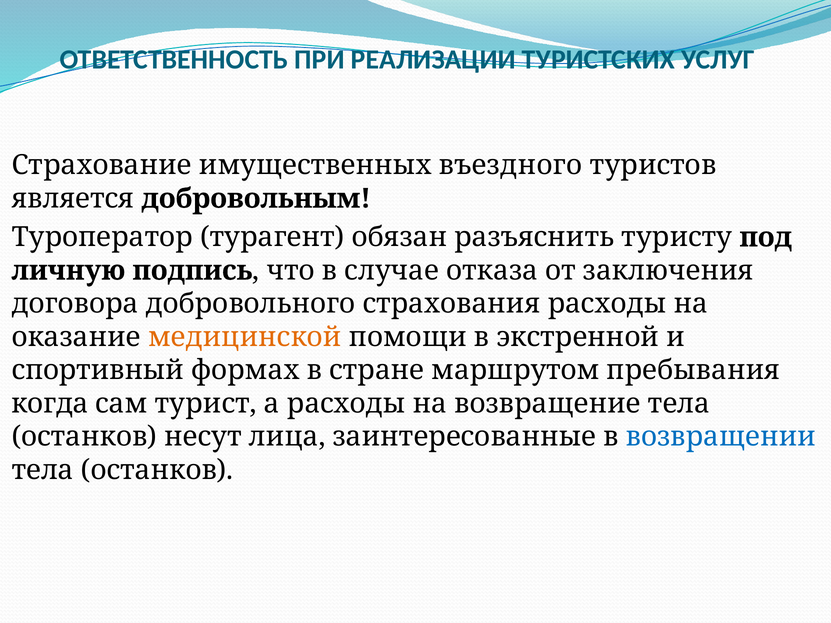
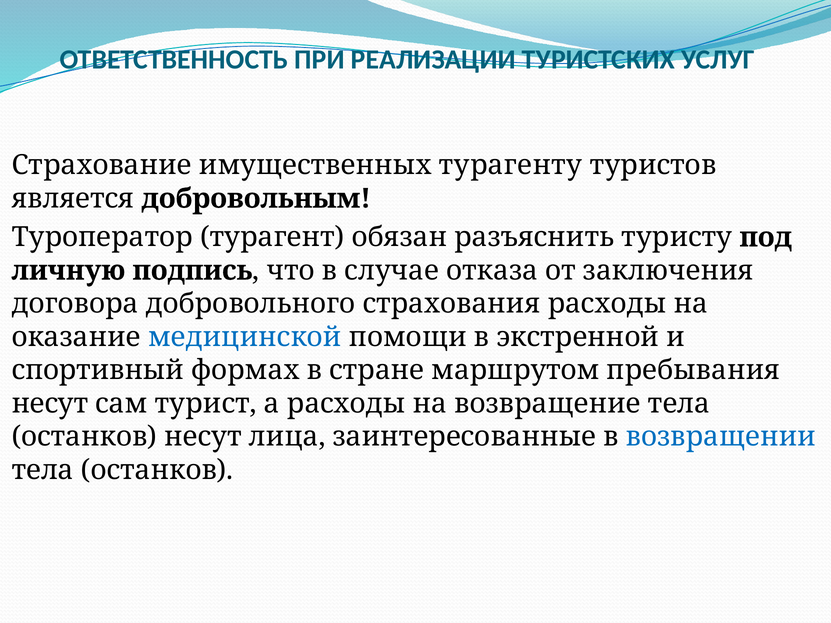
въездного: въездного -> турагенту
медицинской colour: orange -> blue
когда at (50, 404): когда -> несут
